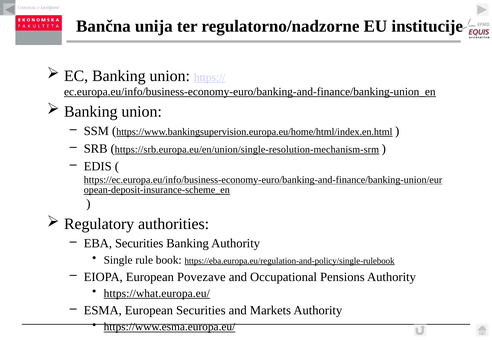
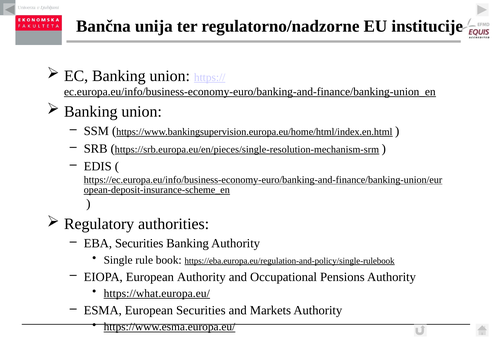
https://srb.europa.eu/en/union/single-resolution-mechanism-srm: https://srb.europa.eu/en/union/single-resolution-mechanism-srm -> https://srb.europa.eu/en/pieces/single-resolution-mechanism-srm
European Povezave: Povezave -> Authority
